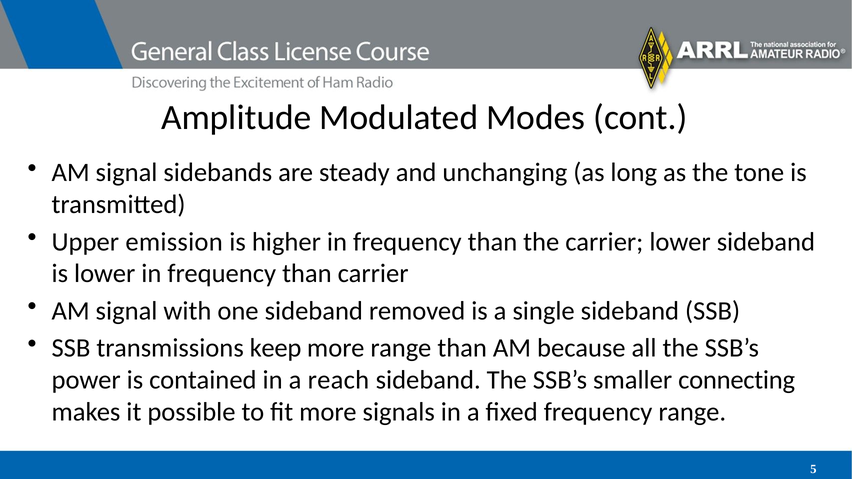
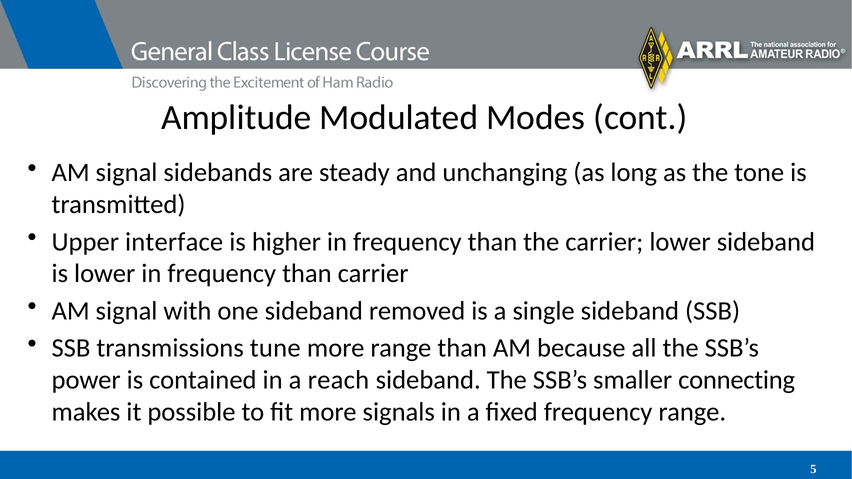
emission: emission -> interface
keep: keep -> tune
